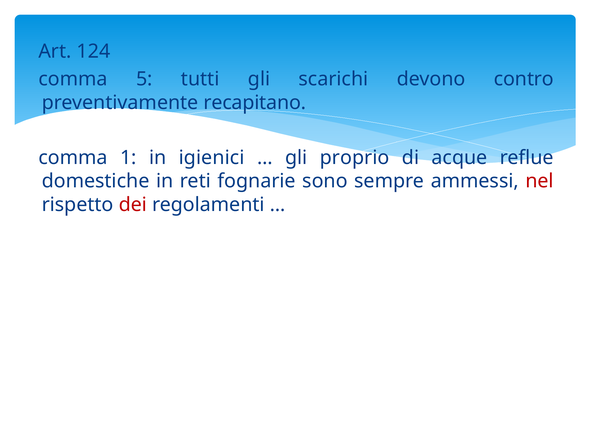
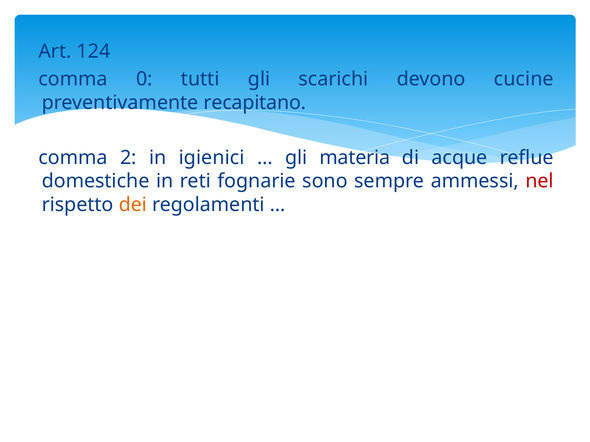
5: 5 -> 0
contro: contro -> cucine
1: 1 -> 2
proprio: proprio -> materia
dei colour: red -> orange
